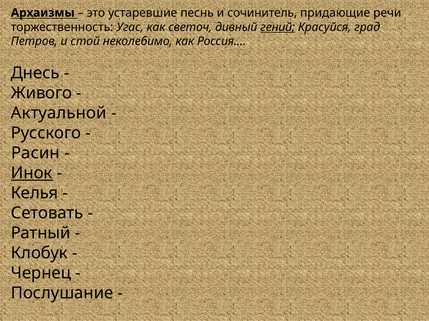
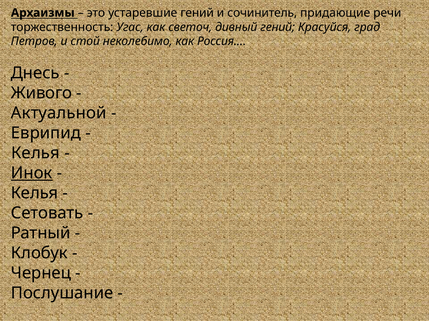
устаревшие песнь: песнь -> гений
гений at (278, 27) underline: present -> none
Русского: Русского -> Еврипид
Расин at (35, 153): Расин -> Келья
